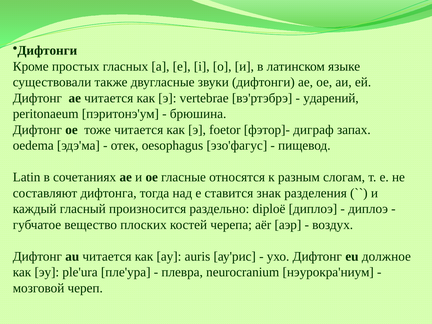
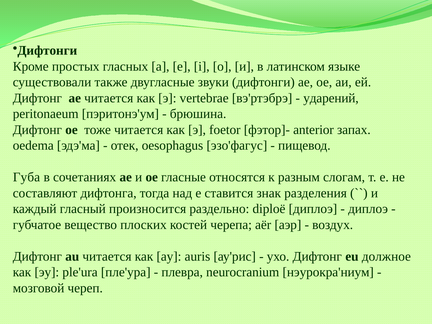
диграф: диграф -> anterior
Latin: Latin -> Губа
